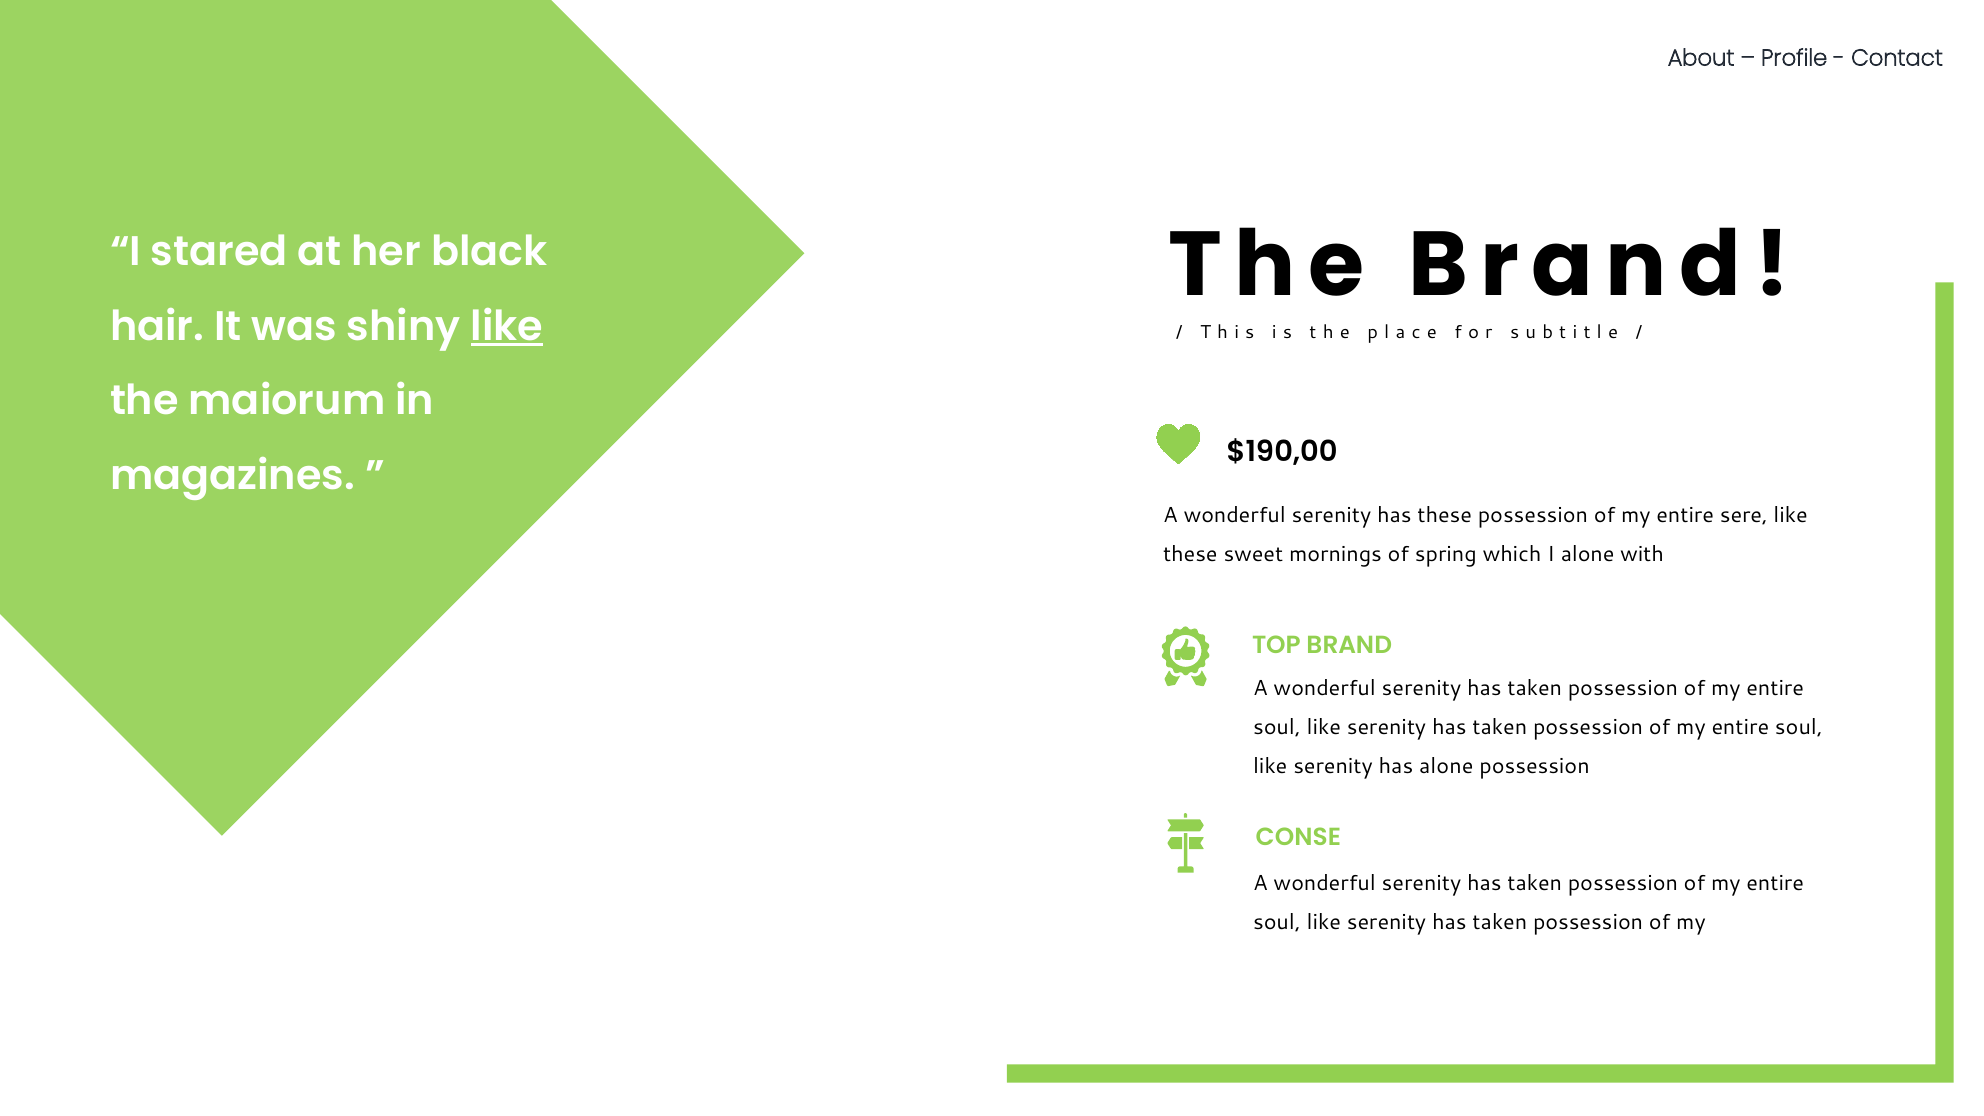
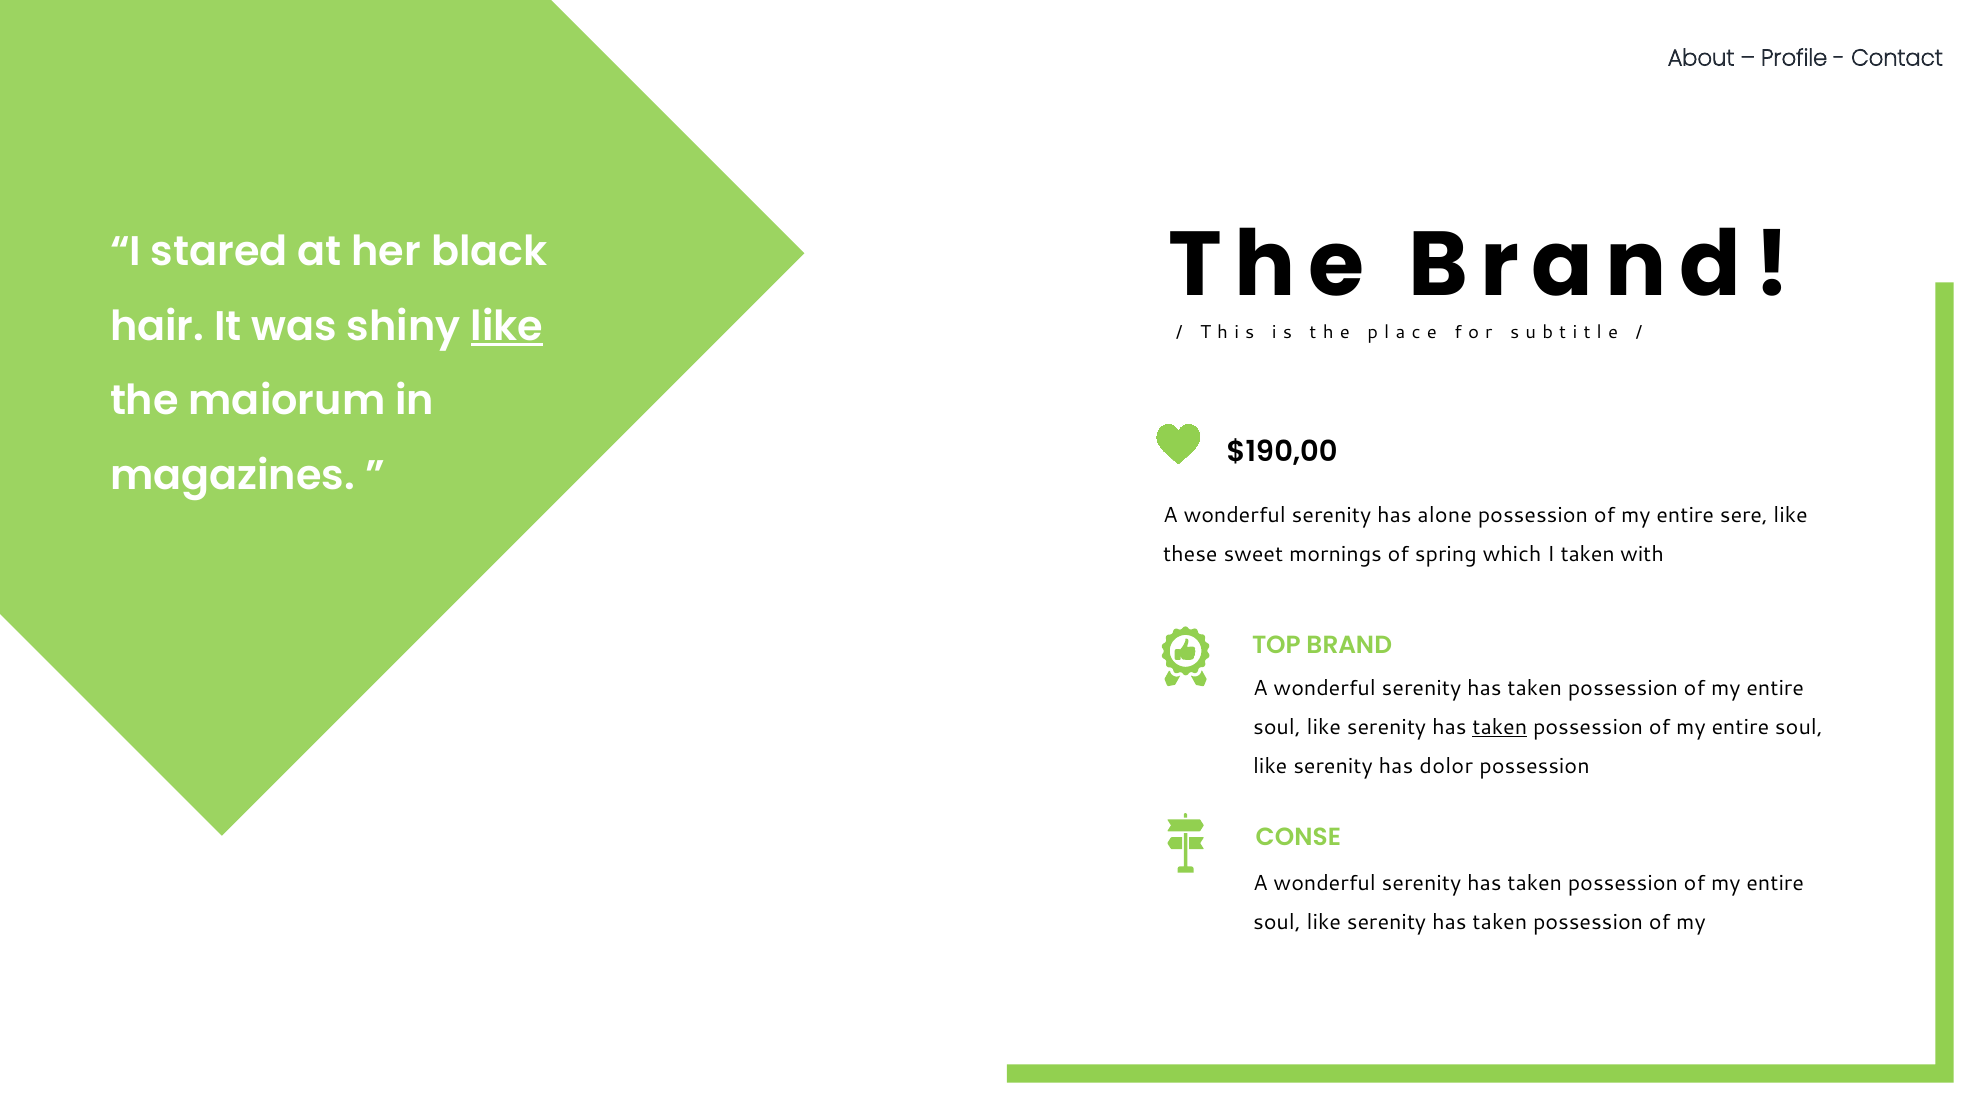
has these: these -> alone
I alone: alone -> taken
taken at (1500, 727) underline: none -> present
has alone: alone -> dolor
